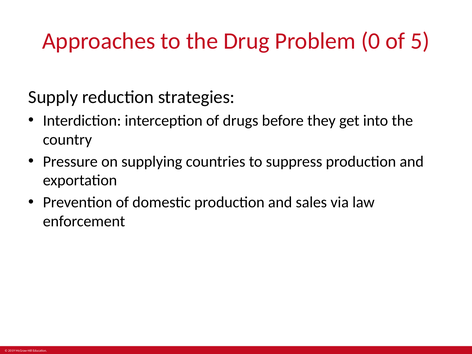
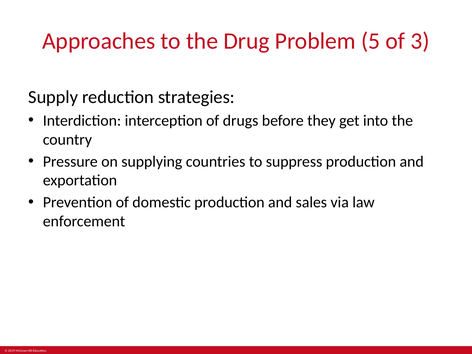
0: 0 -> 5
5: 5 -> 3
